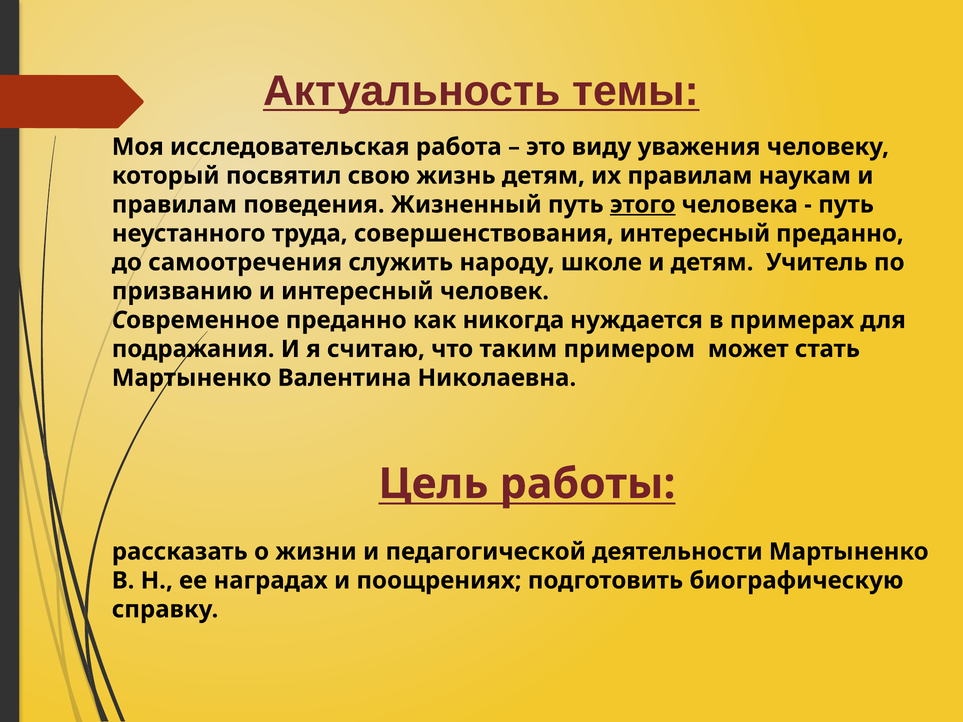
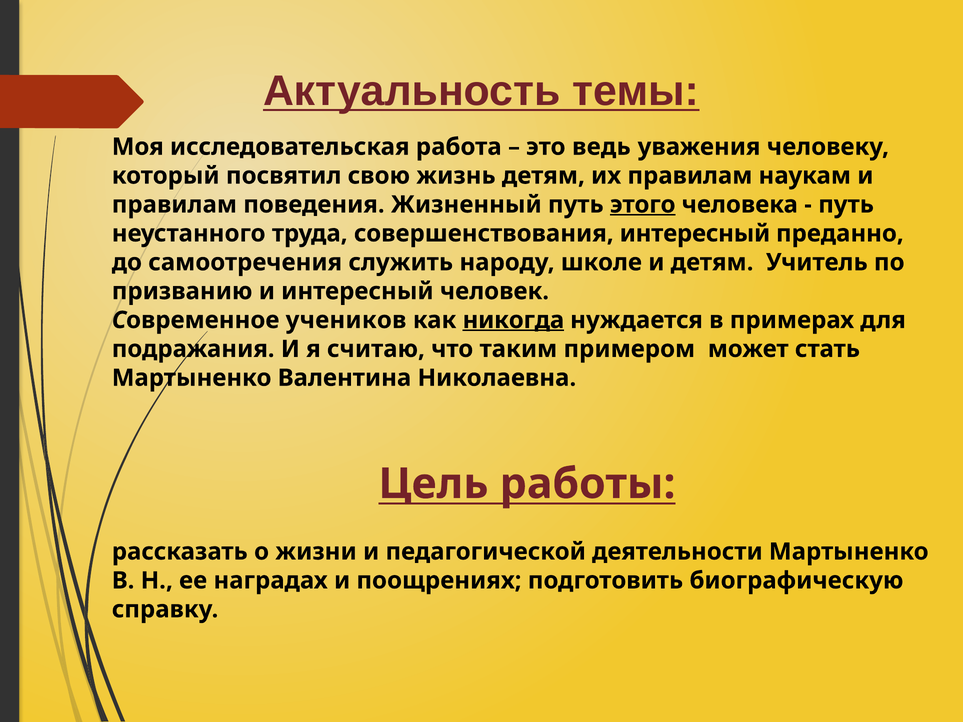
виду: виду -> ведь
Современное преданно: преданно -> учеников
никогда underline: none -> present
